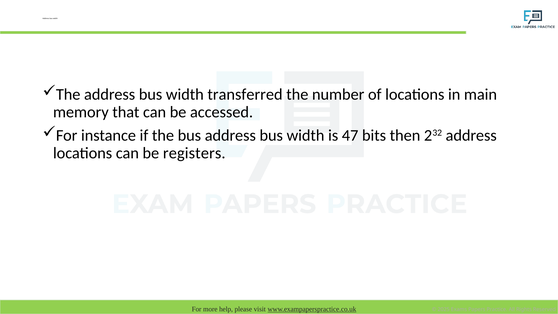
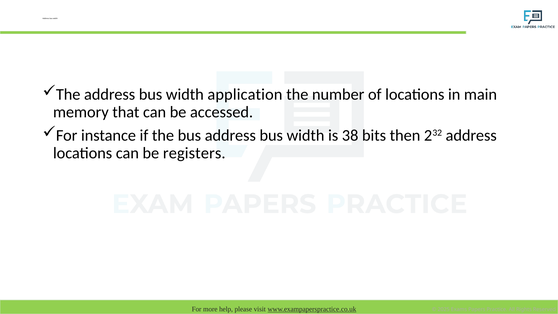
transferred: transferred -> application
47: 47 -> 38
